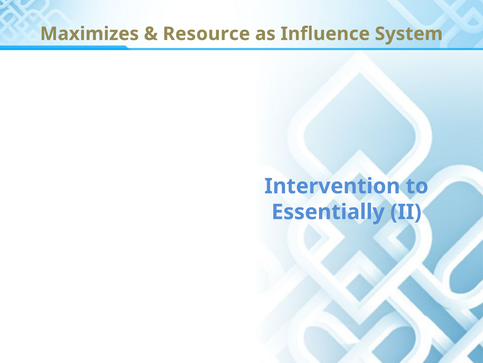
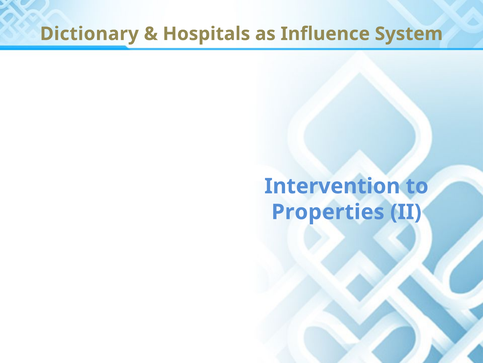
Maximizes: Maximizes -> Dictionary
Resource: Resource -> Hospitals
Essentially: Essentially -> Properties
